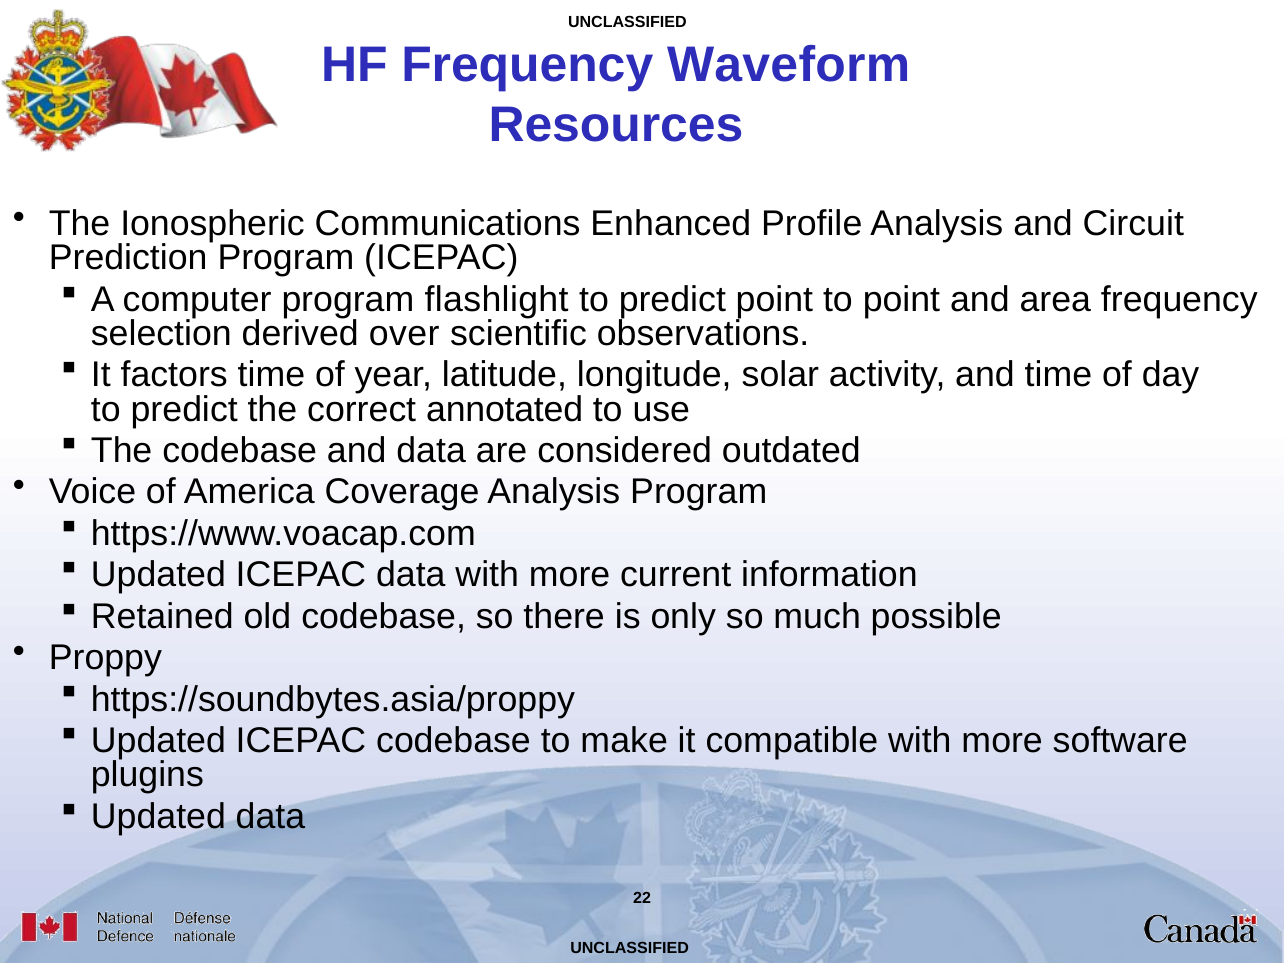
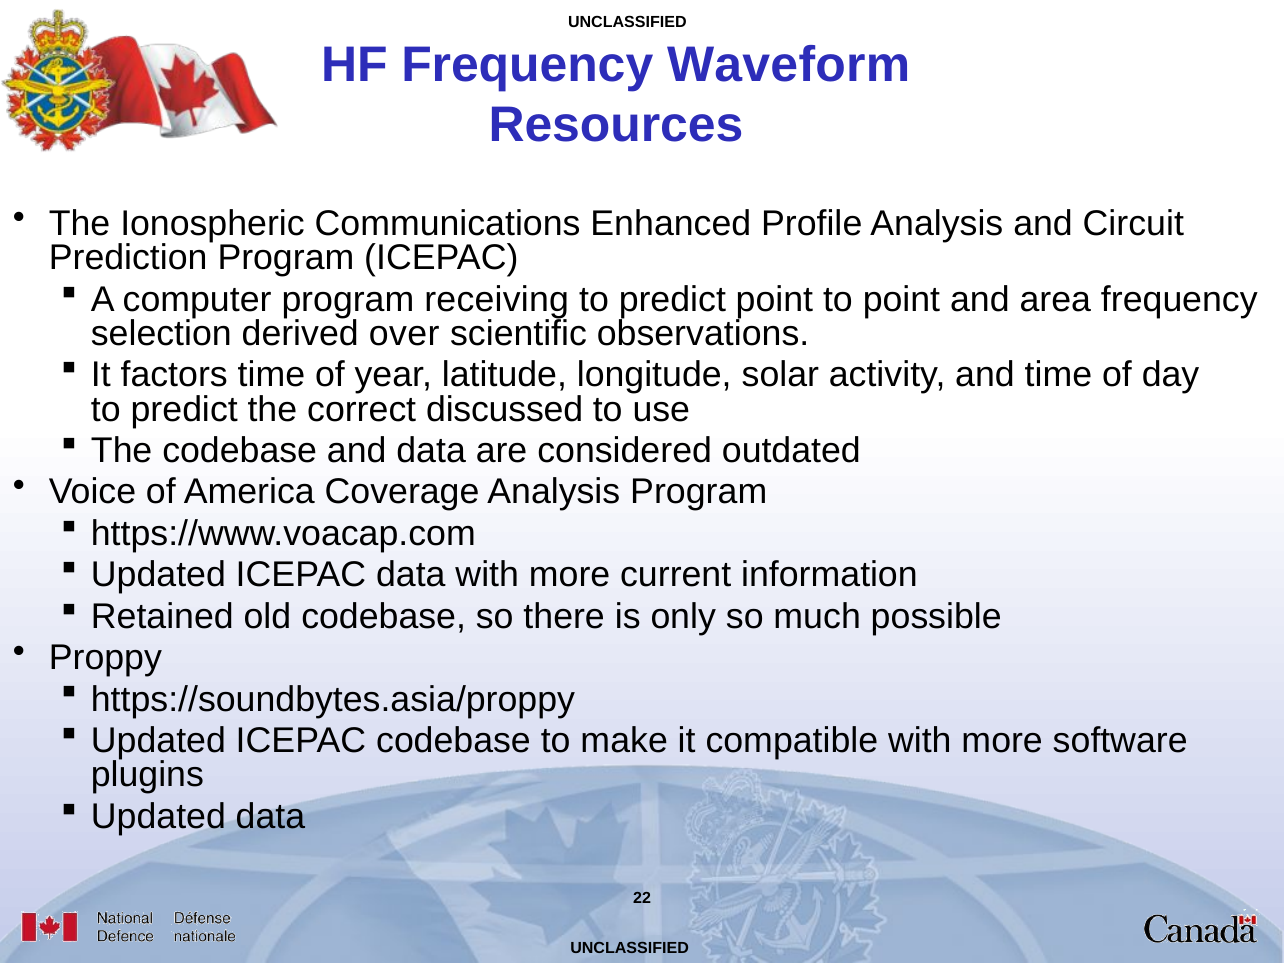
flashlight: flashlight -> receiving
annotated: annotated -> discussed
